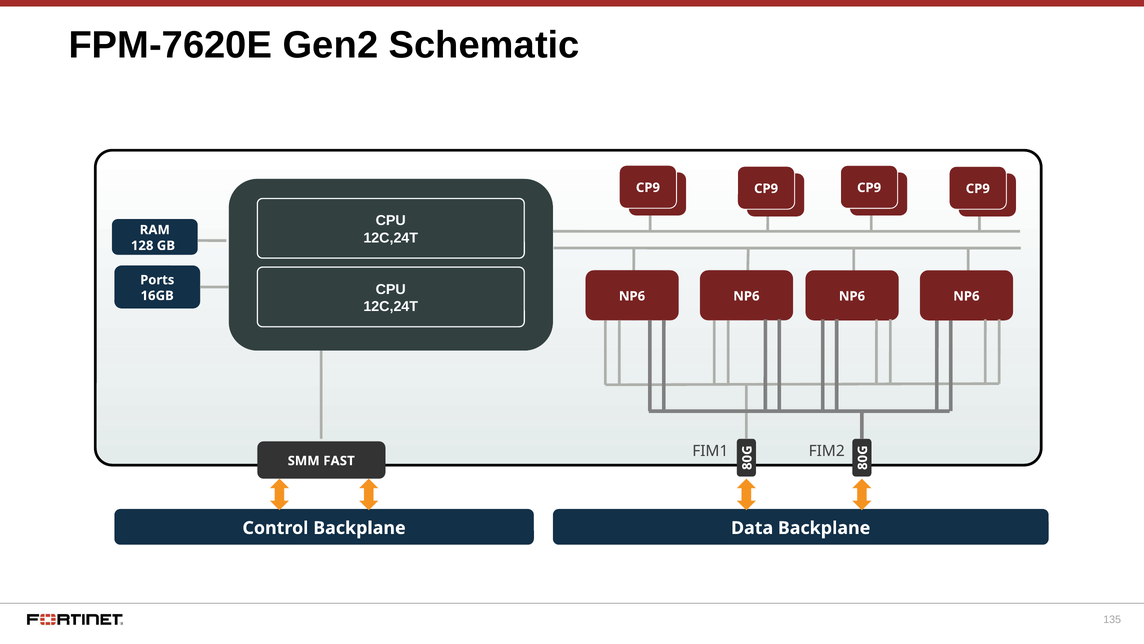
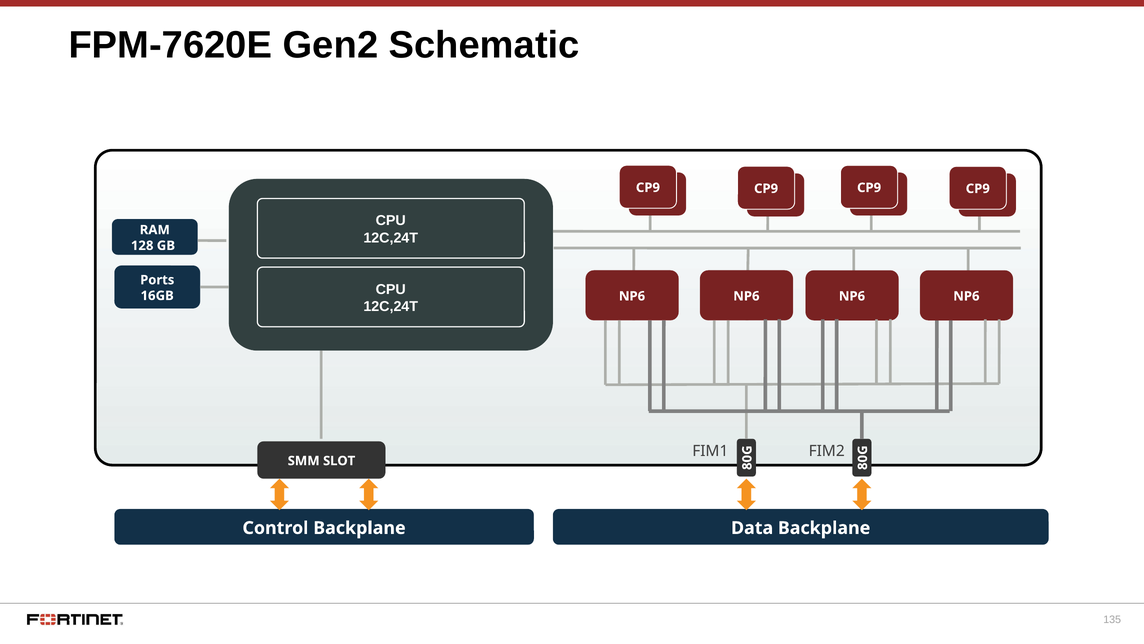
FAST: FAST -> SLOT
